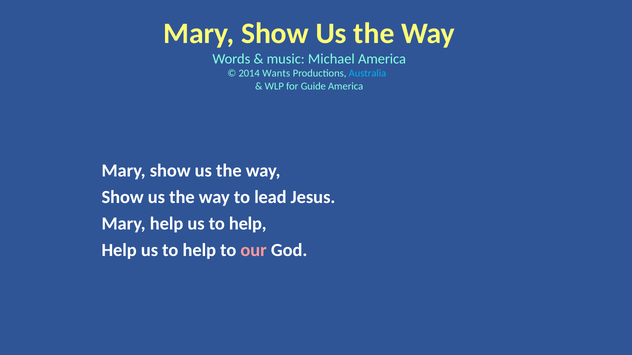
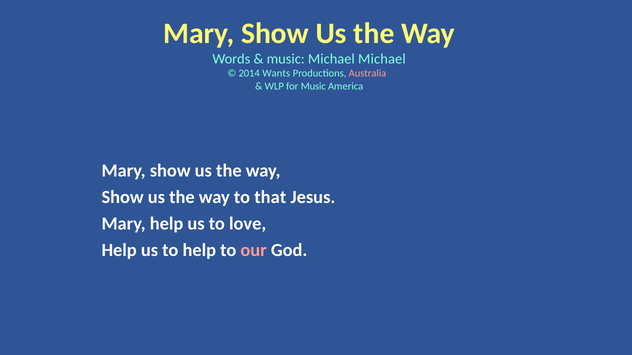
Michael America: America -> Michael
Australia colour: light blue -> pink
for Guide: Guide -> Music
lead: lead -> that
help at (248, 224): help -> love
